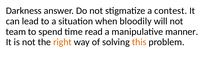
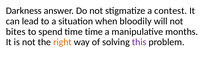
team: team -> bites
time read: read -> time
manner: manner -> months
this colour: orange -> purple
